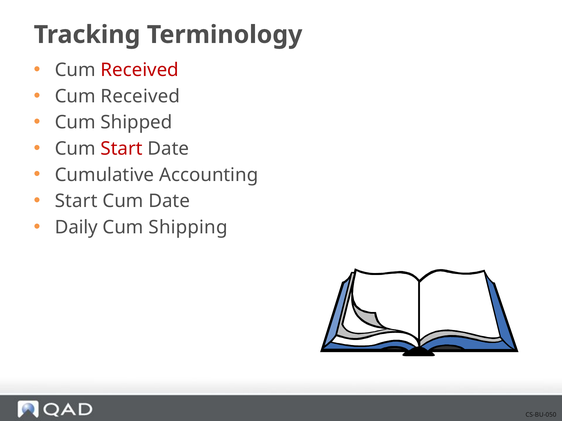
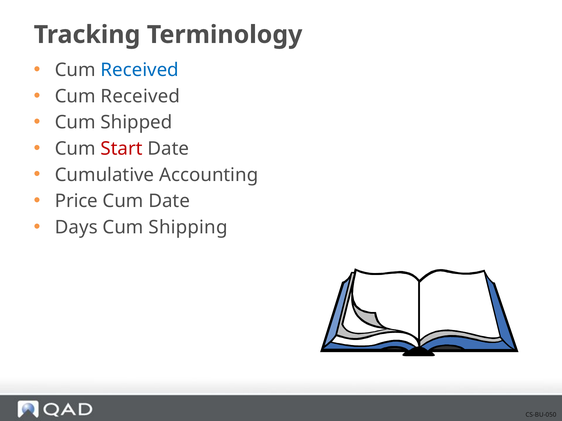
Received at (140, 70) colour: red -> blue
Start at (76, 201): Start -> Price
Daily: Daily -> Days
